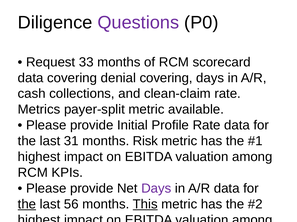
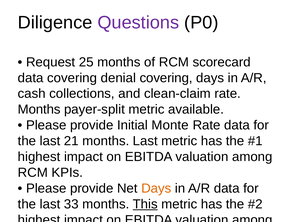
33: 33 -> 25
Metrics at (39, 110): Metrics -> Months
Profile: Profile -> Monte
31: 31 -> 21
months Risk: Risk -> Last
Days at (156, 189) colour: purple -> orange
the at (27, 205) underline: present -> none
56: 56 -> 33
